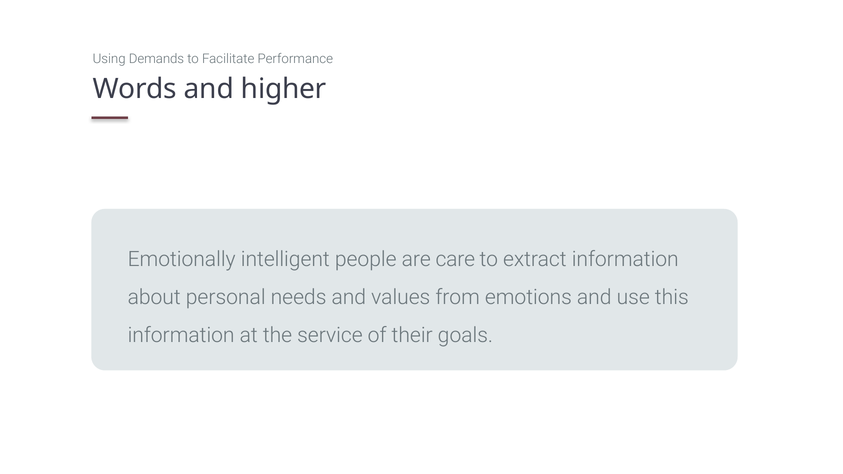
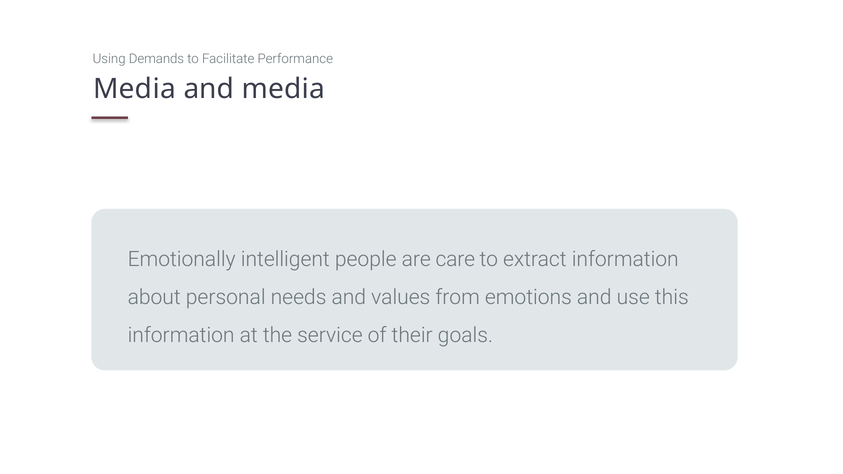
Words at (135, 89): Words -> Media
and higher: higher -> media
